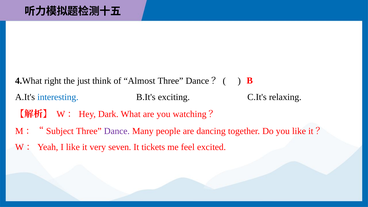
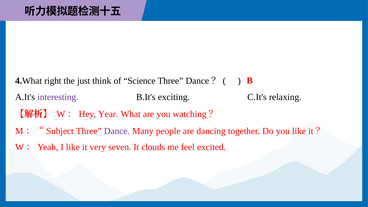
Almost: Almost -> Science
interesting colour: blue -> purple
Dark: Dark -> Year
tickets: tickets -> clouds
